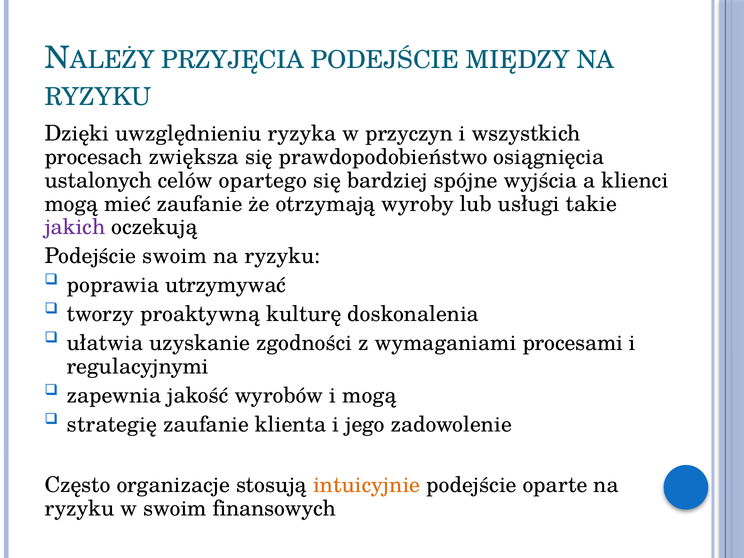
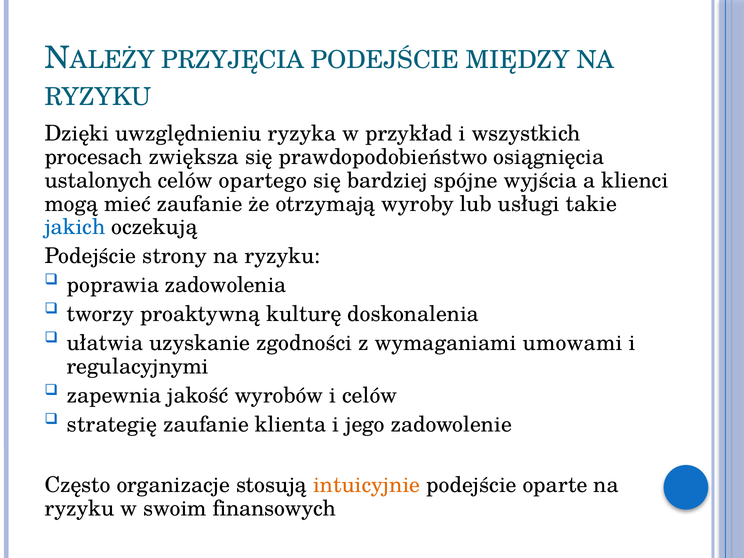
przyczyn: przyczyn -> przykład
jakich colour: purple -> blue
Podejście swoim: swoim -> strony
utrzymywać: utrzymywać -> zadowolenia
procesami: procesami -> umowami
i mogą: mogą -> celów
